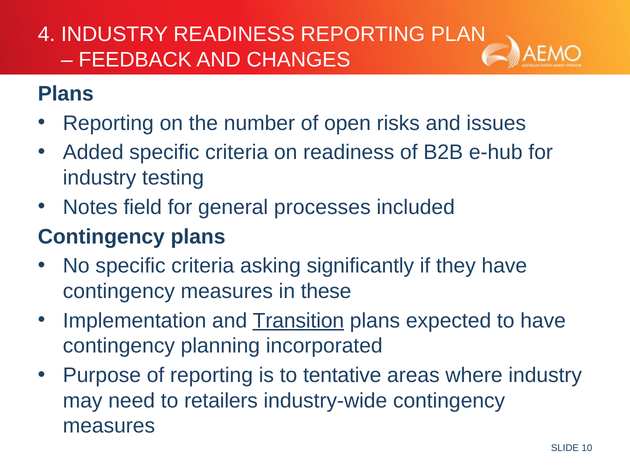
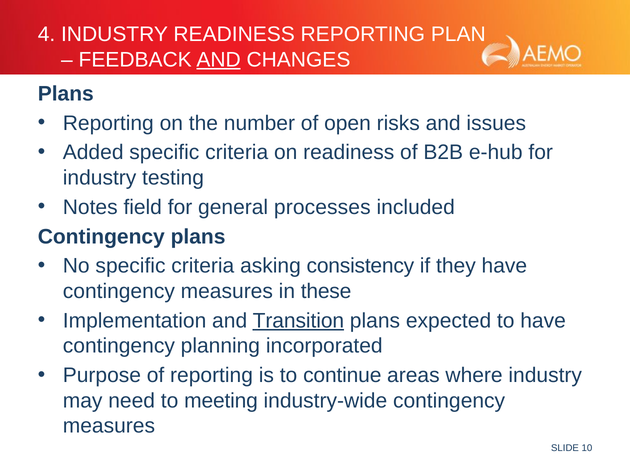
AND at (219, 60) underline: none -> present
significantly: significantly -> consistency
tentative: tentative -> continue
retailers: retailers -> meeting
